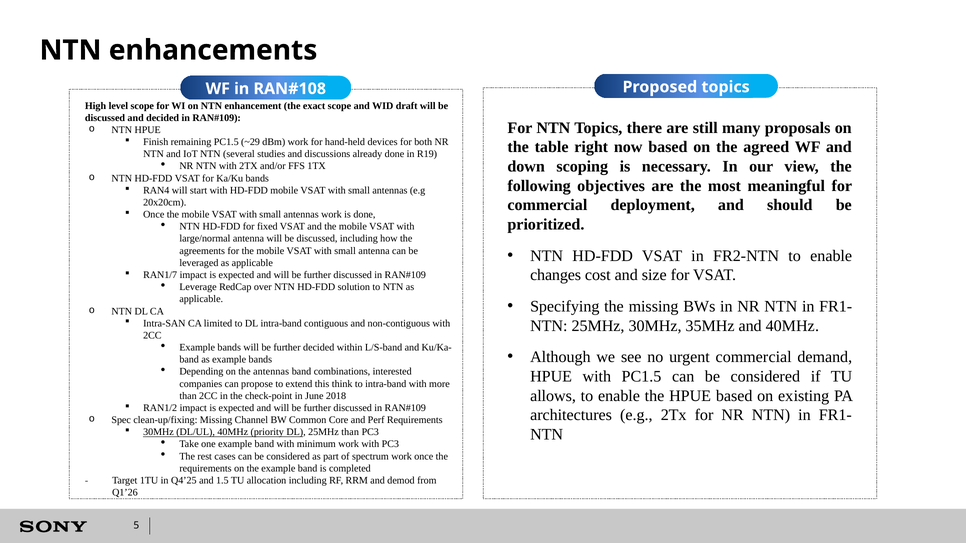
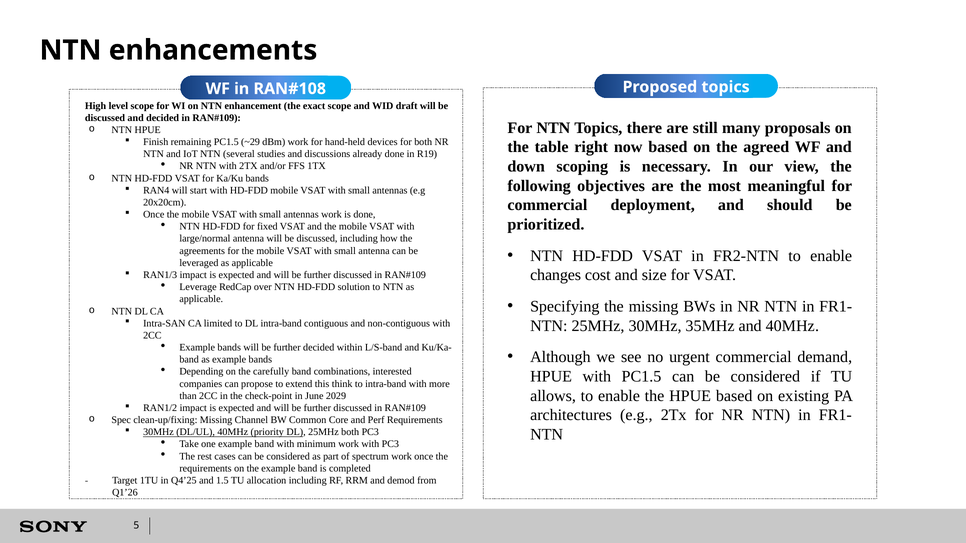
RAN1/7: RAN1/7 -> RAN1/3
the antennas: antennas -> carefully
2018: 2018 -> 2029
25MHz than: than -> both
